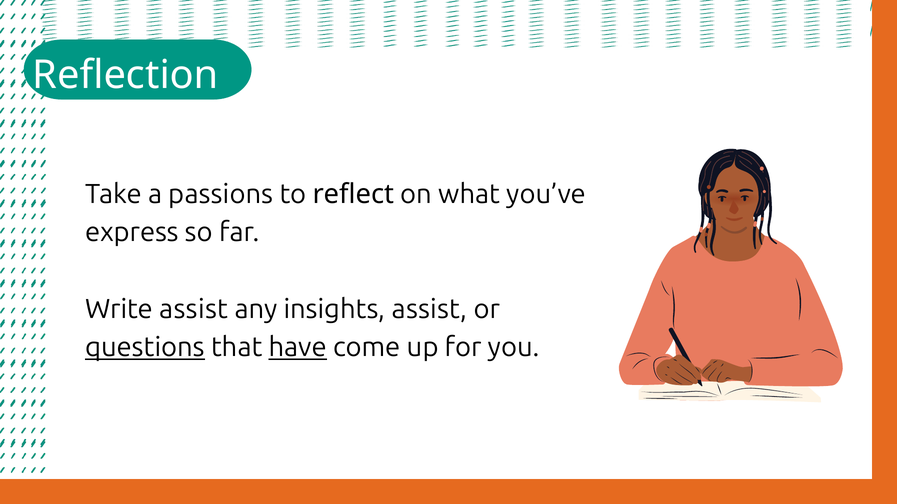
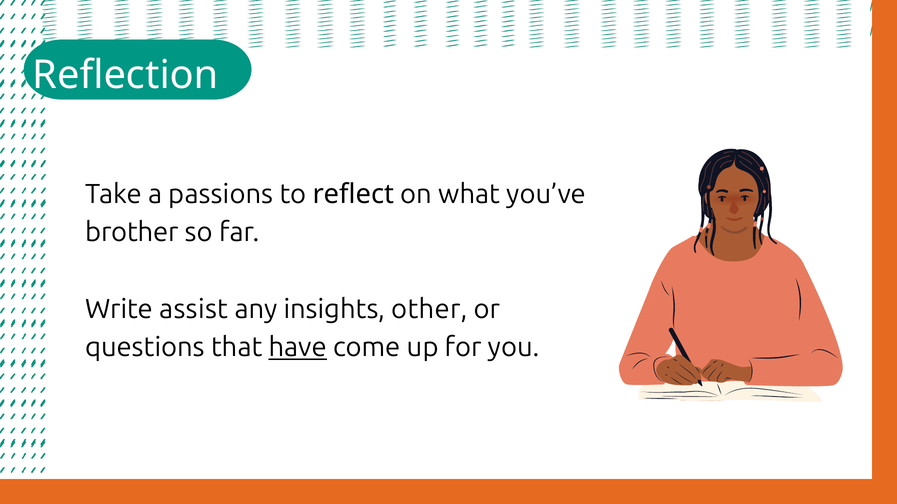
express: express -> brother
insights assist: assist -> other
questions underline: present -> none
